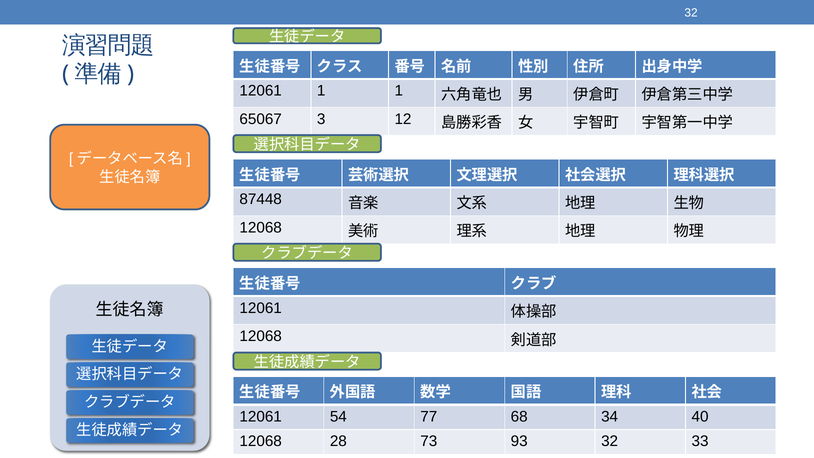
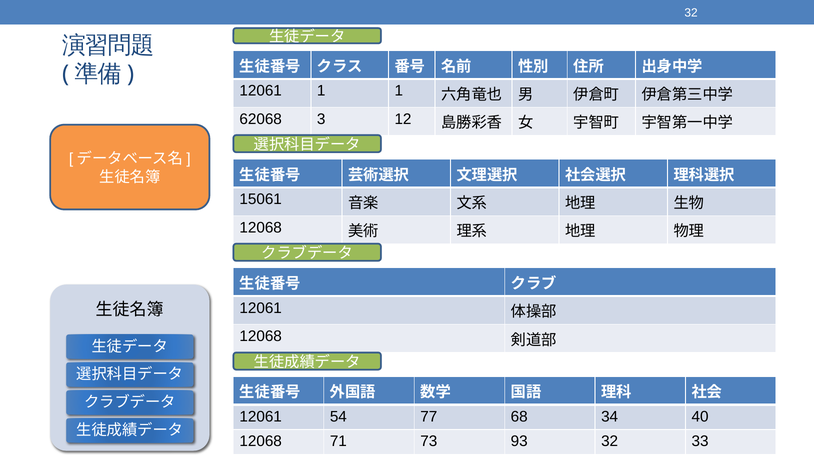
65067: 65067 -> 62068
87448: 87448 -> 15061
28: 28 -> 71
